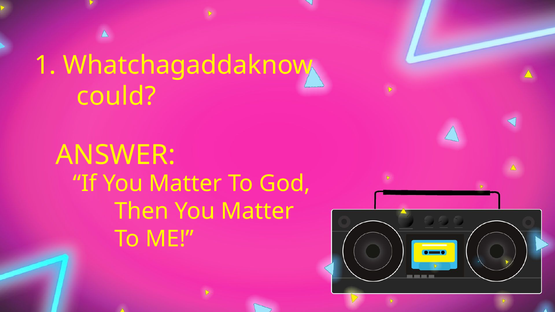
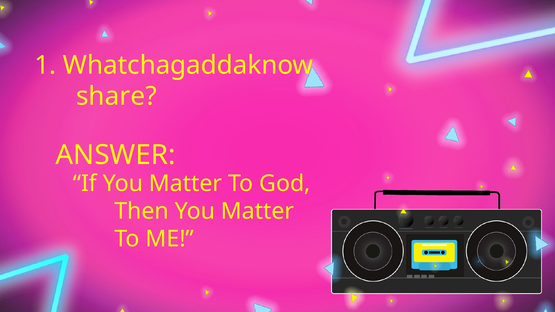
could: could -> share
